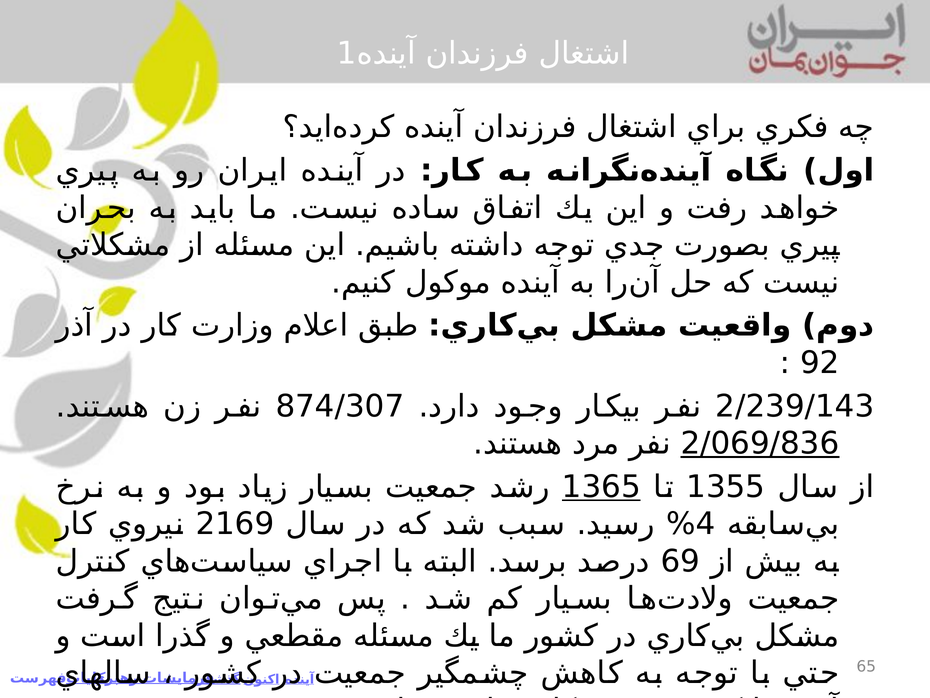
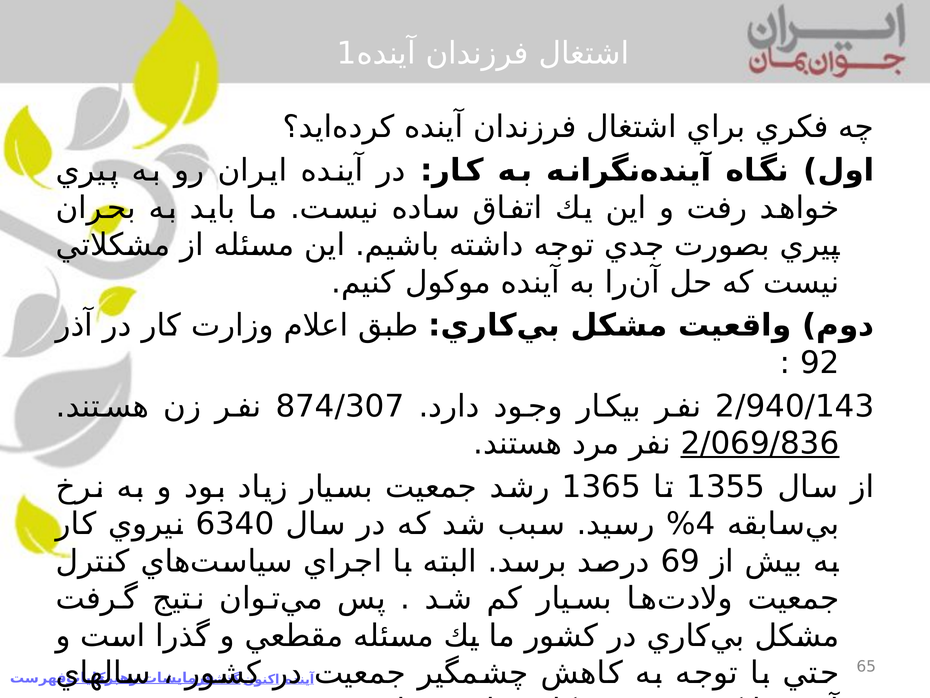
2/239/143: 2/239/143 -> 2/940/143
1365 underline: present -> none
2169: 2169 -> 6340
